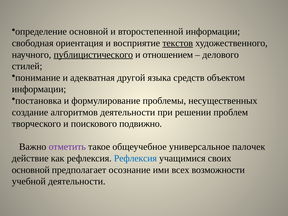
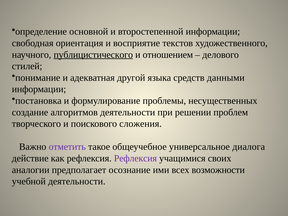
текстов underline: present -> none
объектом: объектом -> данными
подвижно: подвижно -> сложения
палочек: палочек -> диалога
Рефлексия at (135, 158) colour: blue -> purple
основной at (31, 170): основной -> аналогии
